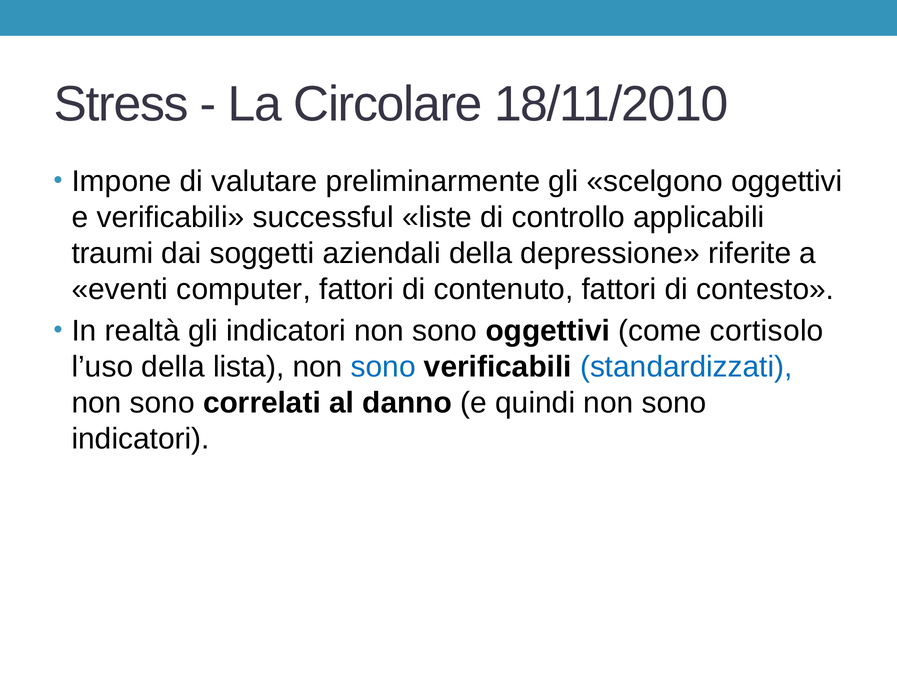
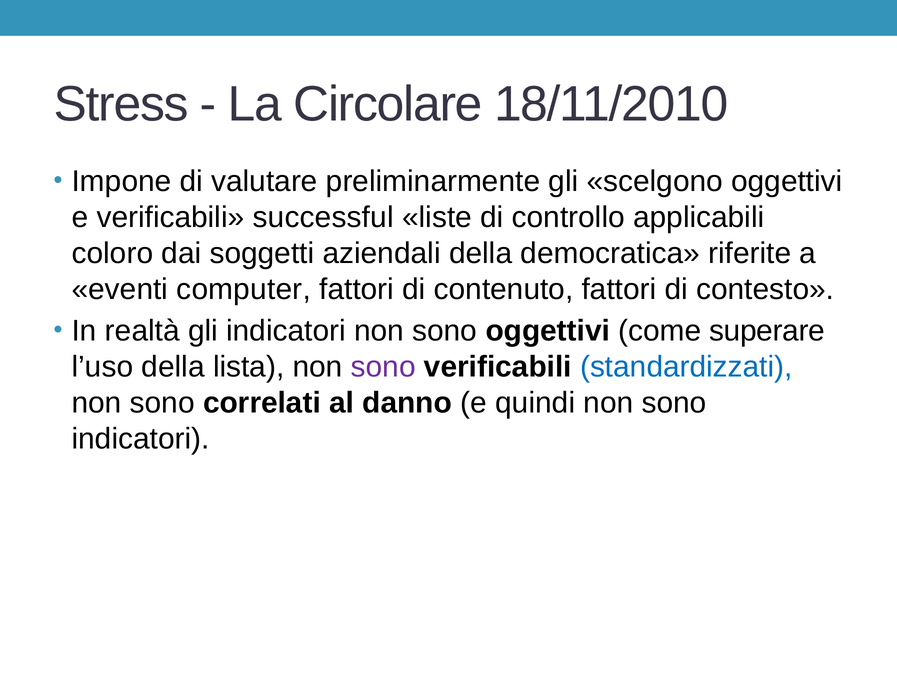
traumi: traumi -> coloro
depressione: depressione -> democratica
cortisolo: cortisolo -> superare
sono at (383, 367) colour: blue -> purple
